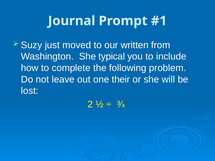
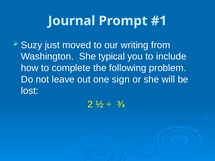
written: written -> writing
their: their -> sign
